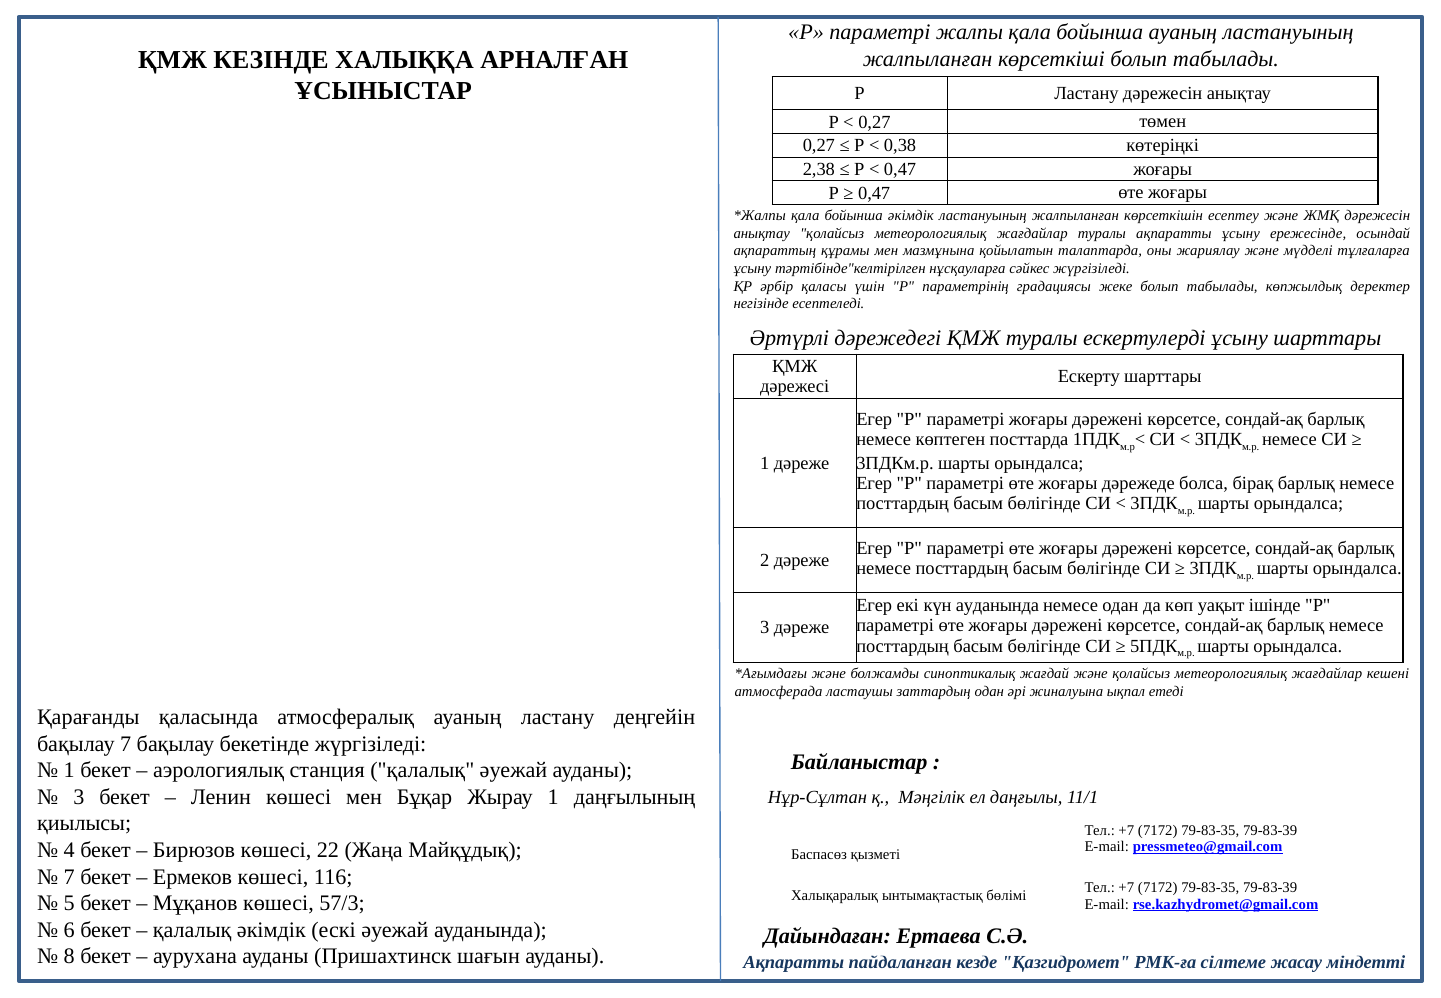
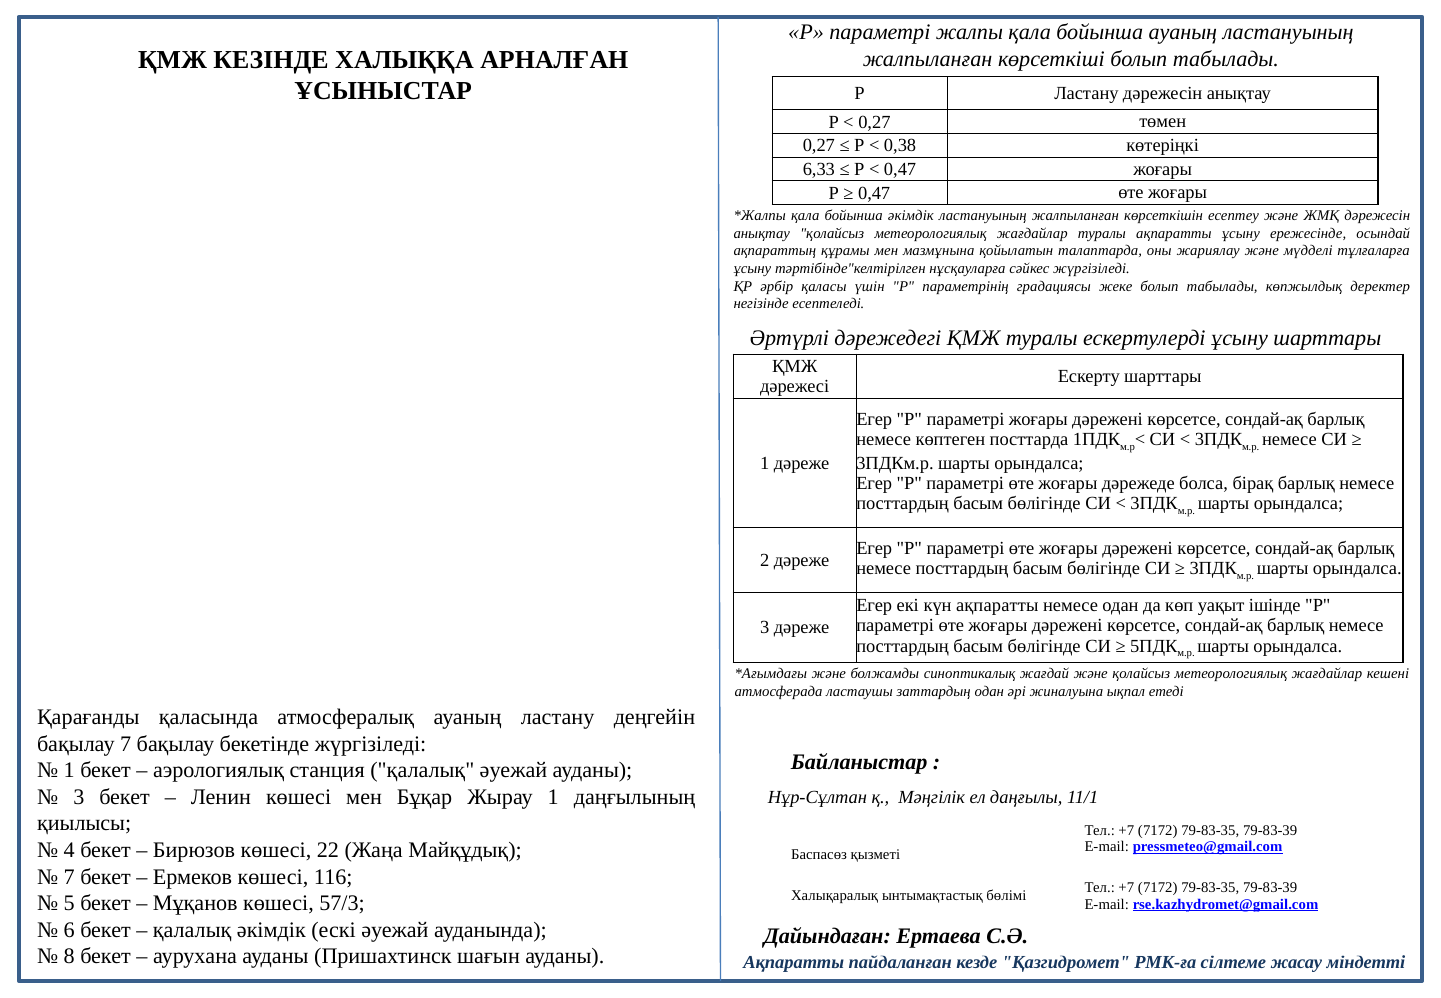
2,38: 2,38 -> 6,33
күн ауданында: ауданында -> ақпаратты
